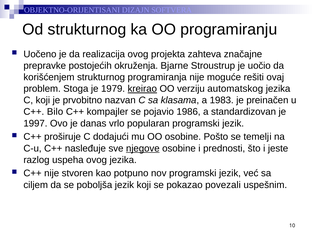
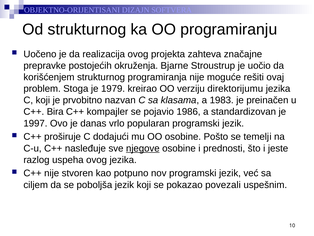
kreirao underline: present -> none
automatskog: automatskog -> direktorijumu
Bilo: Bilo -> Bira
